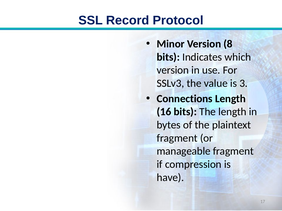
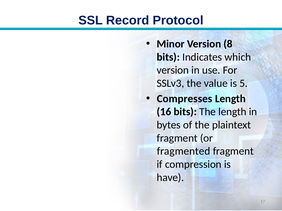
3: 3 -> 5
Connections: Connections -> Compresses
manageable: manageable -> fragmented
